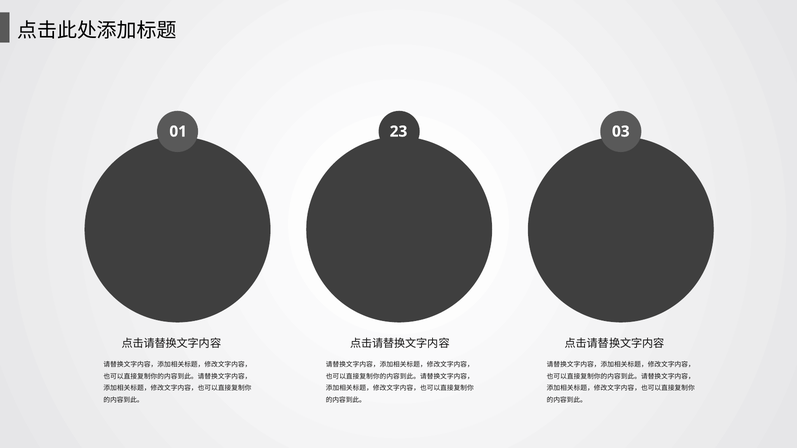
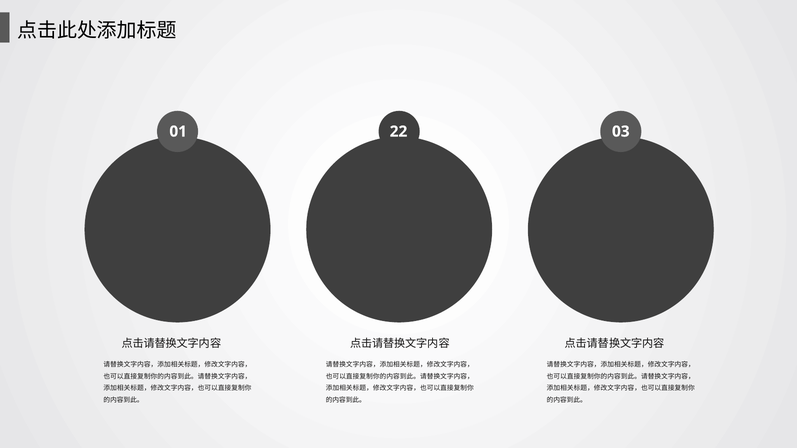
23: 23 -> 22
